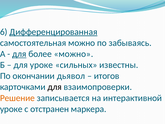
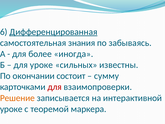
самостоятельная можно: можно -> знания
для at (19, 54) underline: present -> none
более можно: можно -> иногда
дьявол: дьявол -> состоит
итогов: итогов -> сумму
для at (55, 87) colour: black -> red
отстранен: отстранен -> теоремой
